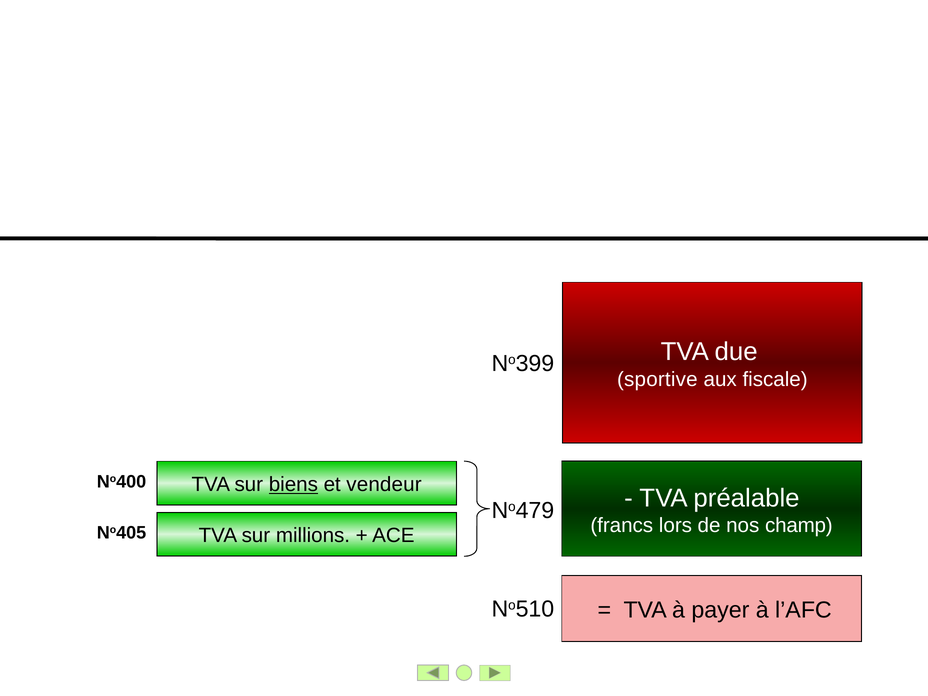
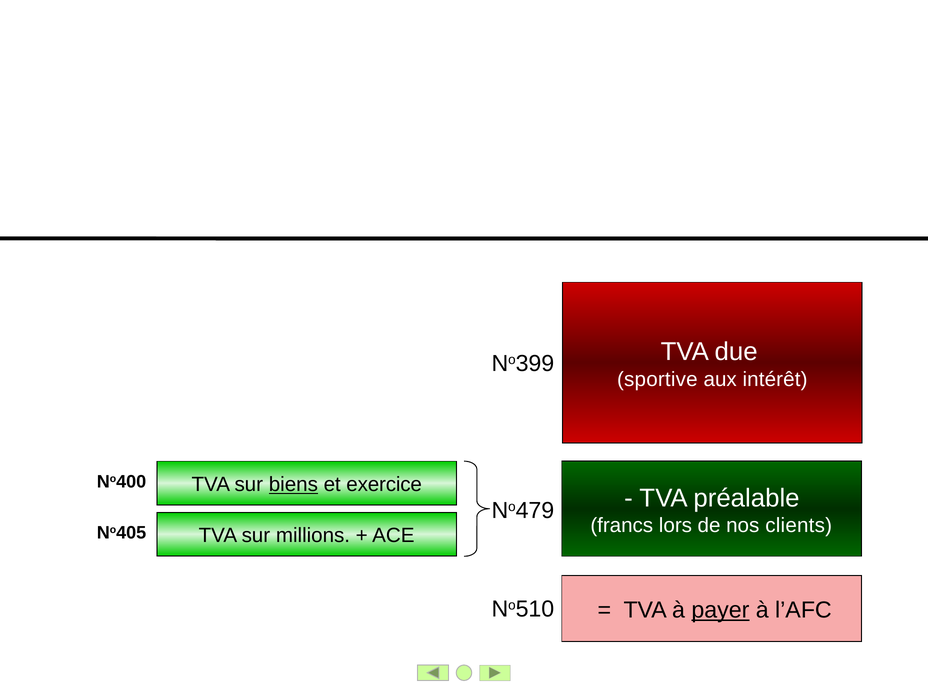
fiscale: fiscale -> intérêt
vendeur: vendeur -> exercice
champ: champ -> clients
payer underline: none -> present
